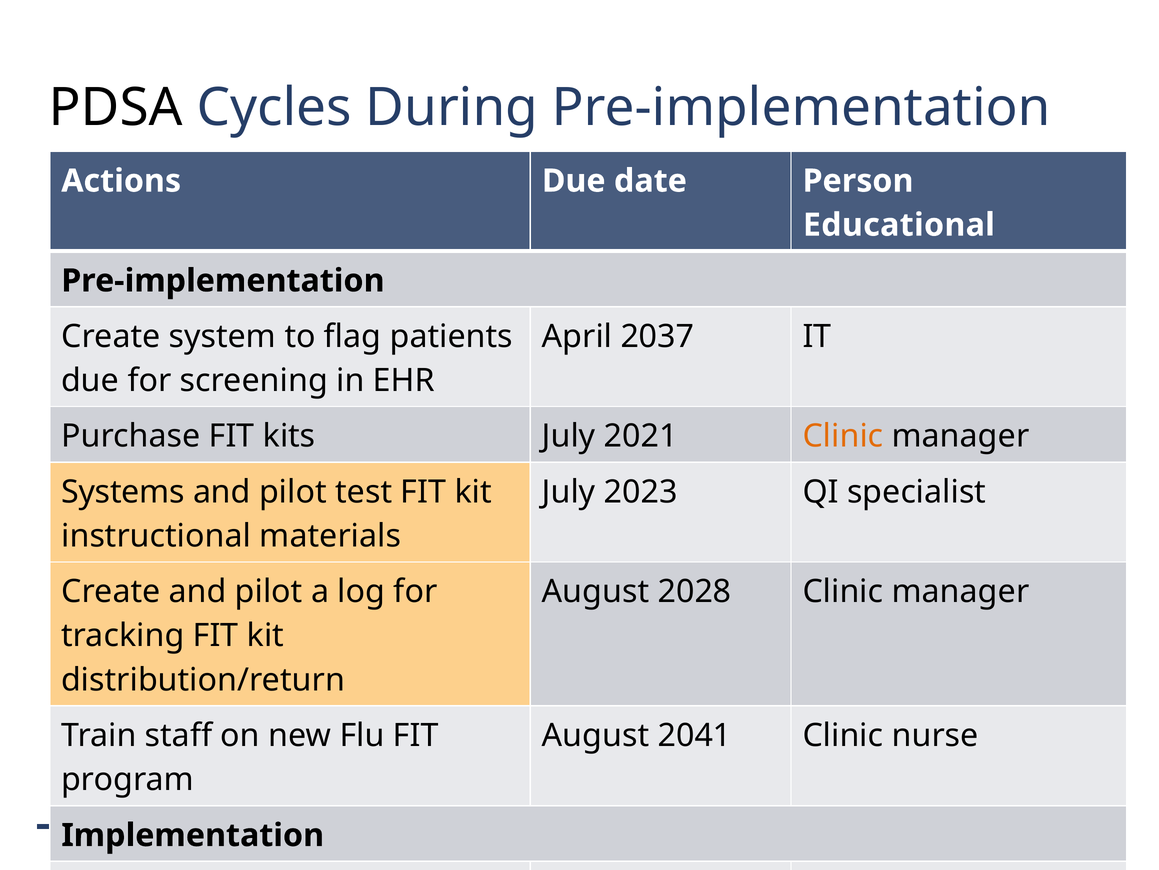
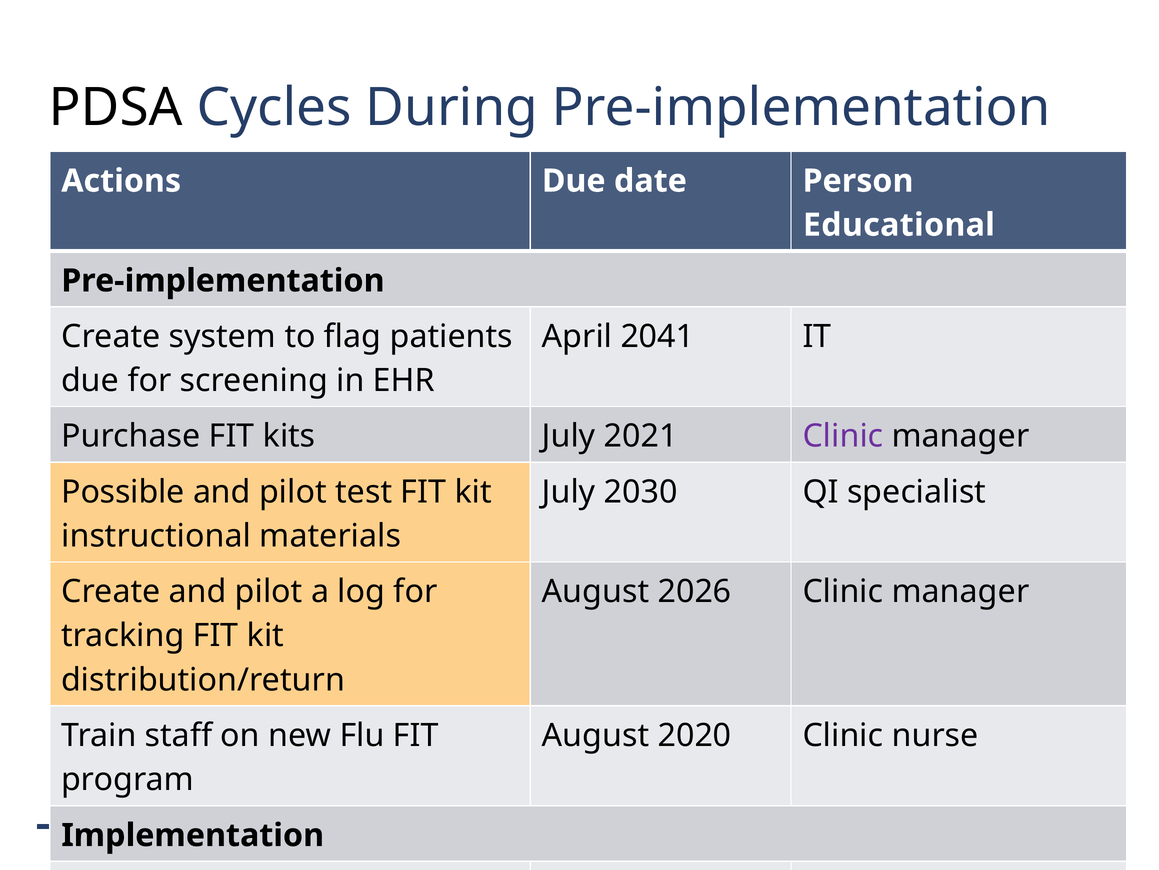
2037: 2037 -> 2041
Clinic at (843, 436) colour: orange -> purple
Systems: Systems -> Possible
2023: 2023 -> 2030
2028: 2028 -> 2026
2041: 2041 -> 2020
